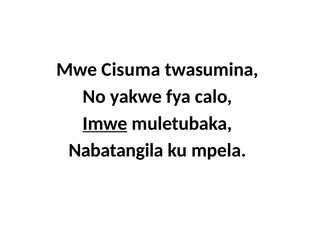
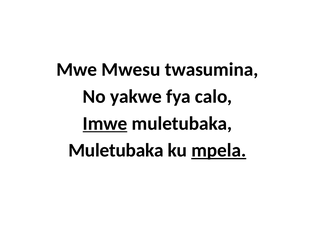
Cisuma: Cisuma -> Mwesu
Nabatangila at (116, 151): Nabatangila -> Muletubaka
mpela underline: none -> present
